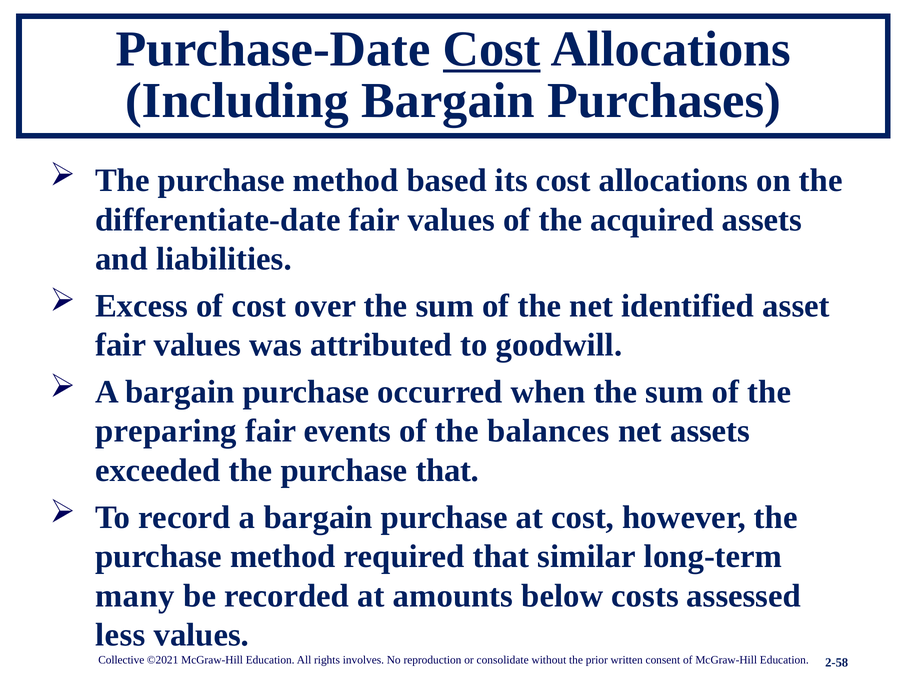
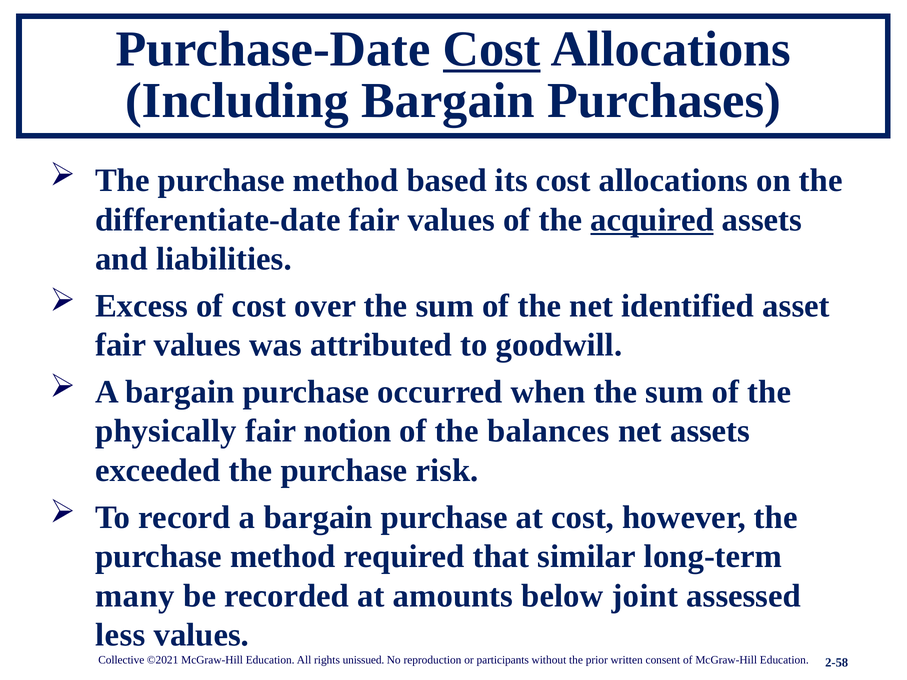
acquired underline: none -> present
preparing: preparing -> physically
events: events -> notion
purchase that: that -> risk
costs: costs -> joint
involves: involves -> unissued
consolidate: consolidate -> participants
